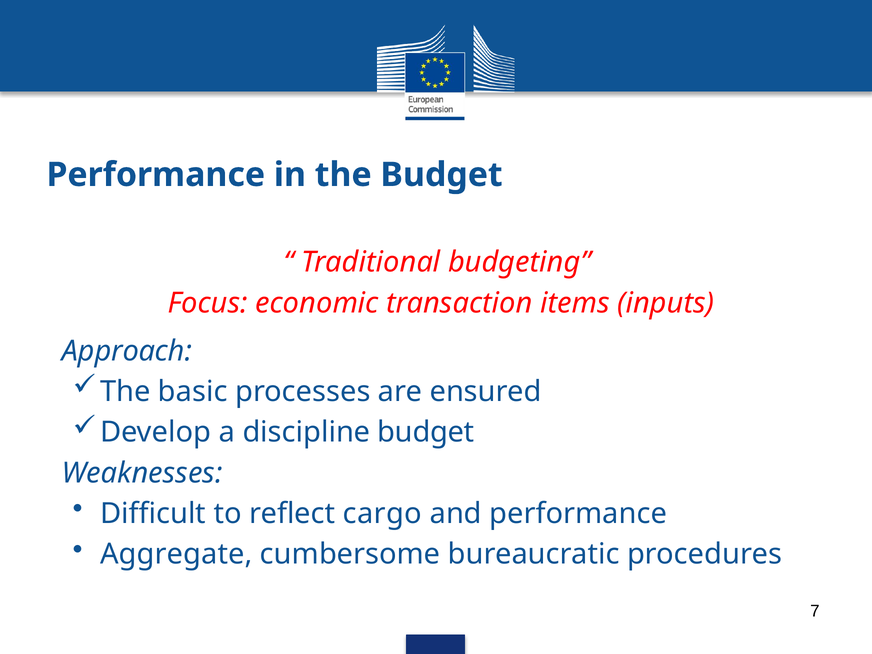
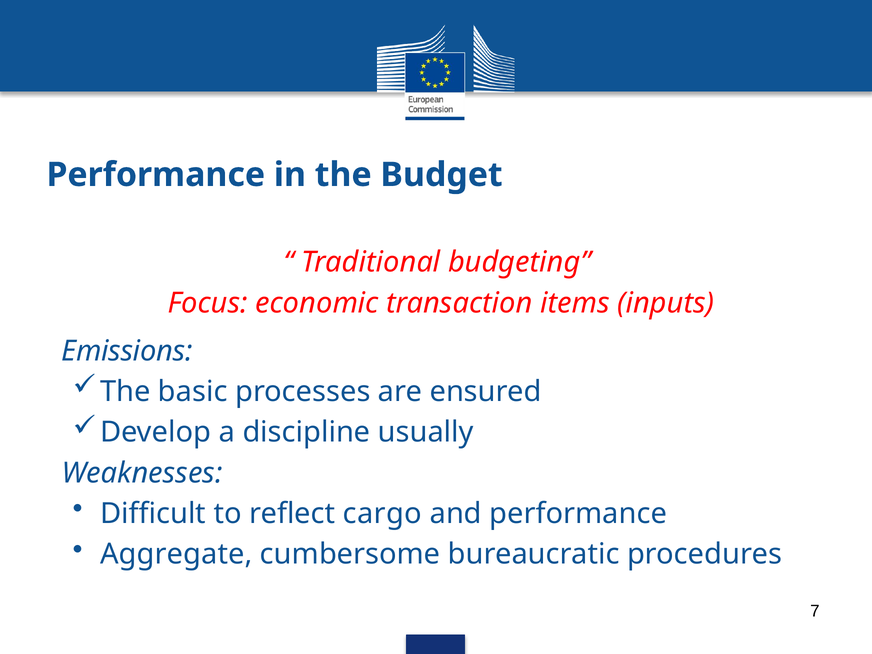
Approach: Approach -> Emissions
discipline budget: budget -> usually
